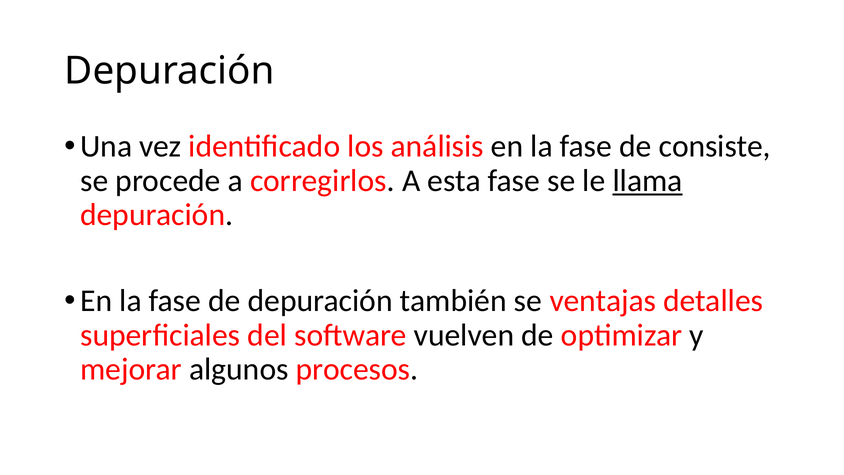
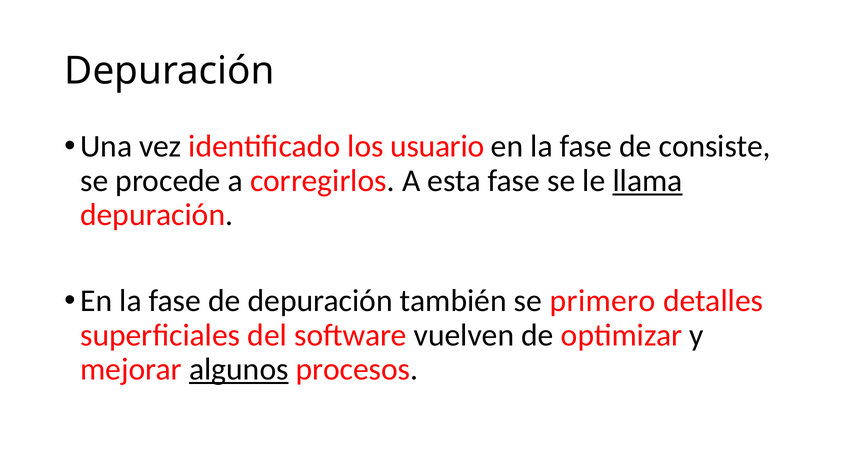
análisis: análisis -> usuario
ventajas: ventajas -> primero
algunos underline: none -> present
